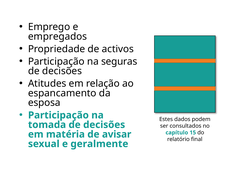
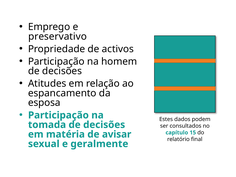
empregados: empregados -> preservativo
seguras: seguras -> homem
